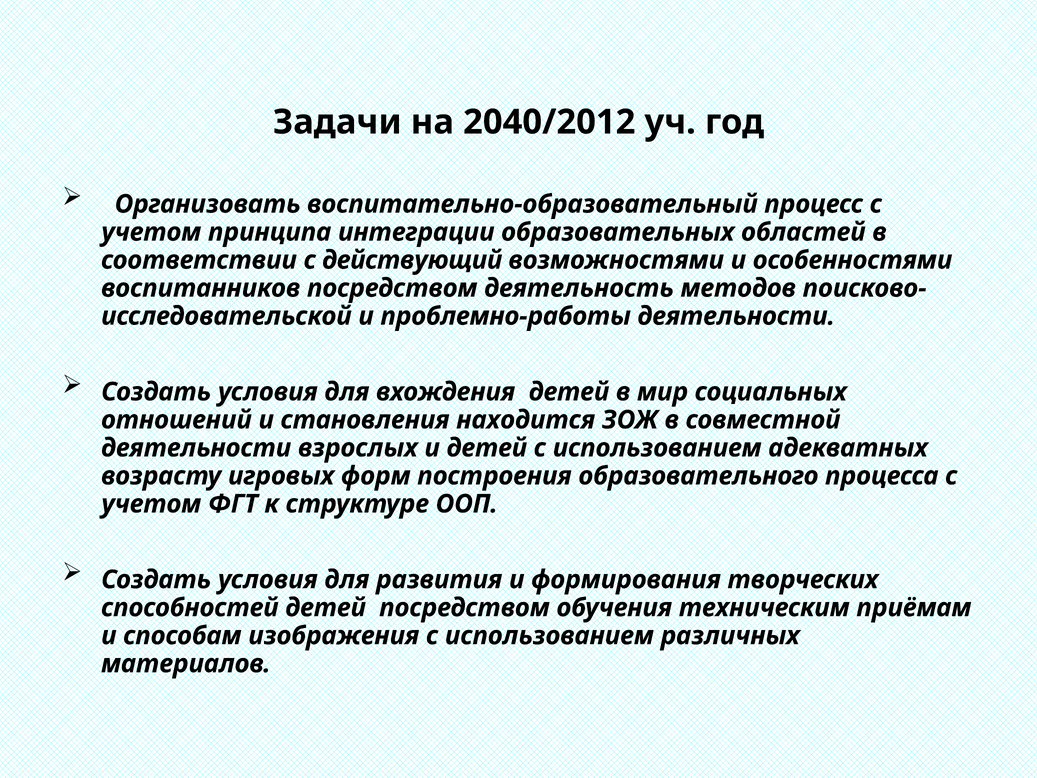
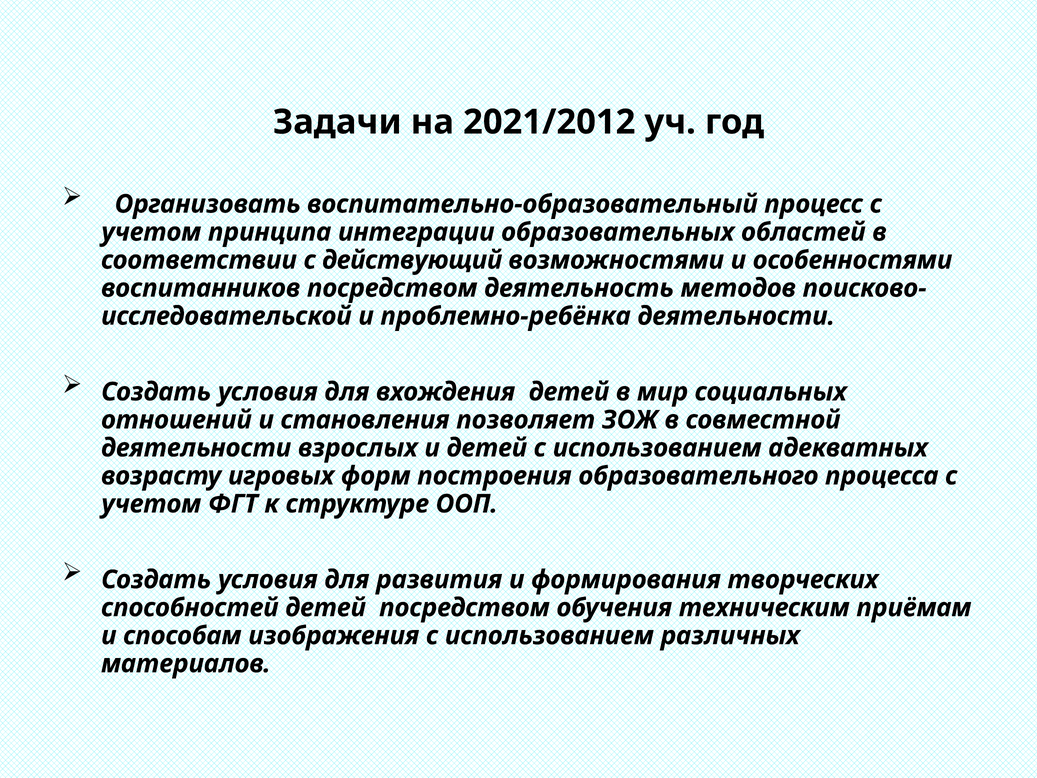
2040/2012: 2040/2012 -> 2021/2012
проблемно-работы: проблемно-работы -> проблемно-ребёнка
находится: находится -> позволяет
